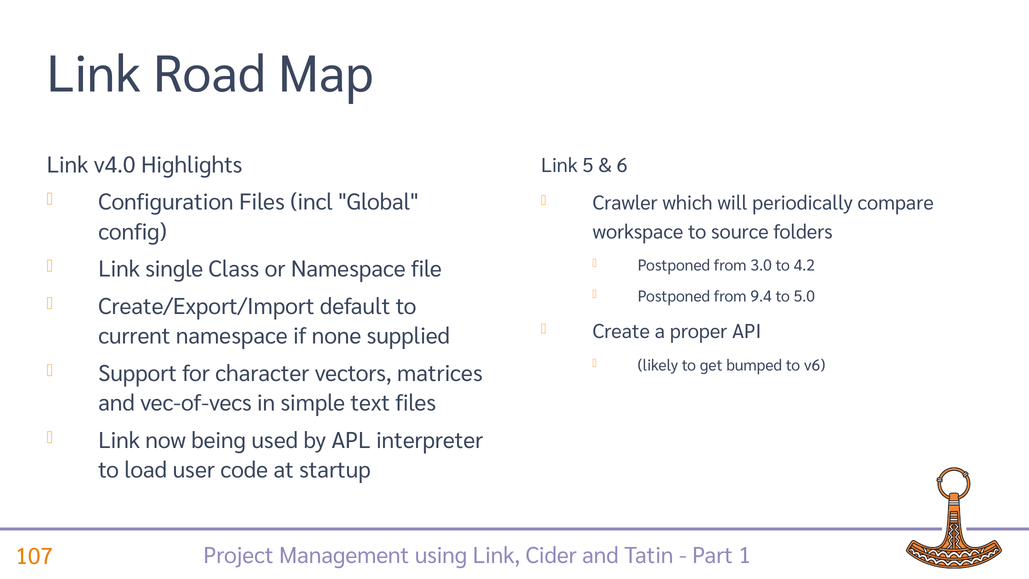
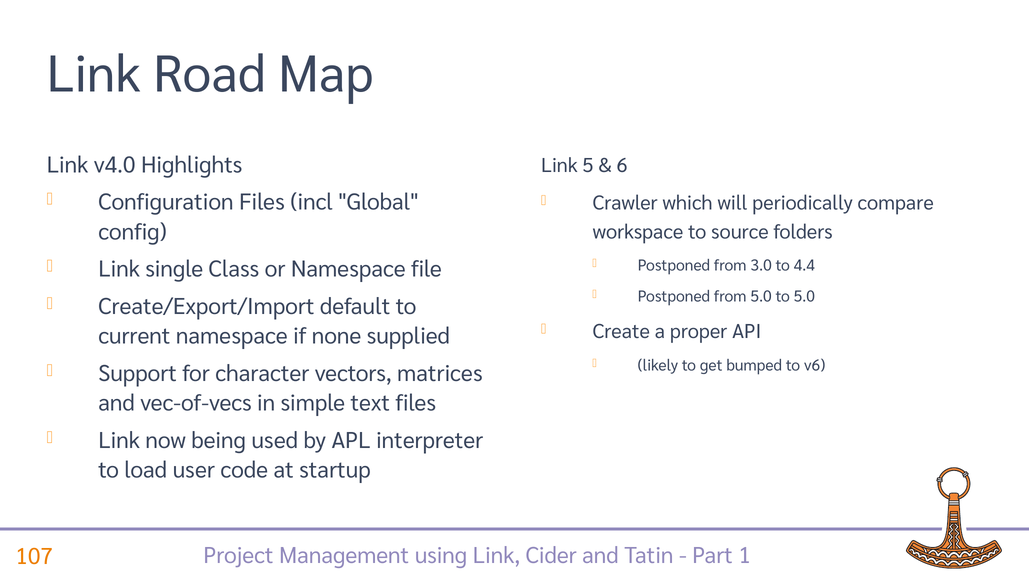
4.2: 4.2 -> 4.4
from 9.4: 9.4 -> 5.0
